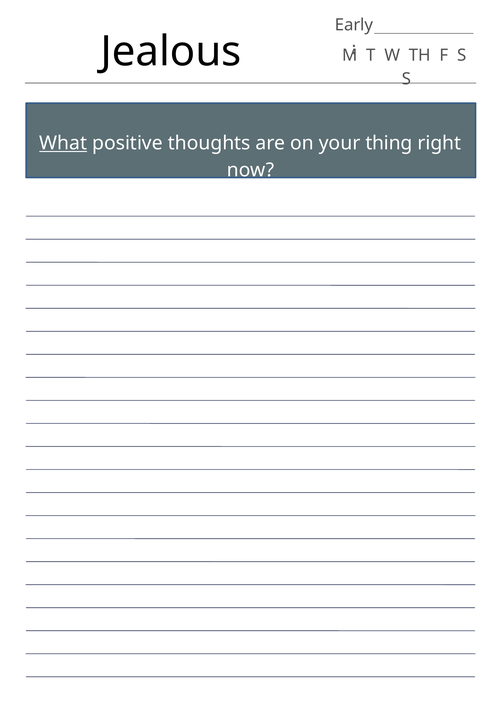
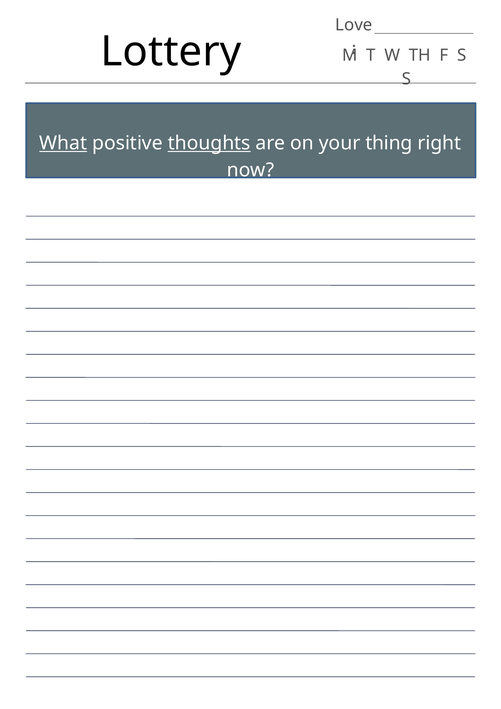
Early: Early -> Love
Jealous: Jealous -> Lottery
thoughts underline: none -> present
